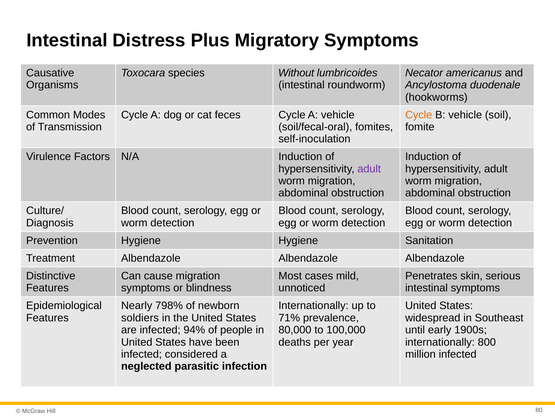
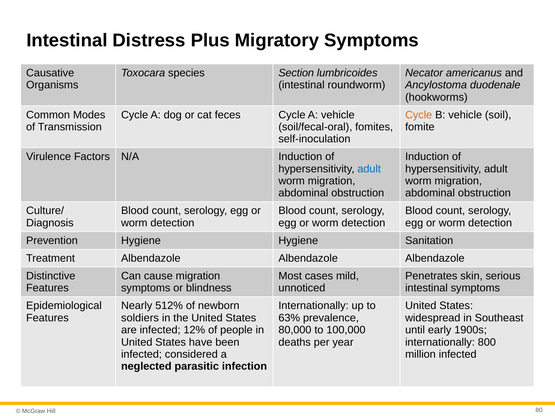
Without: Without -> Section
adult at (369, 169) colour: purple -> blue
798%: 798% -> 512%
71%: 71% -> 63%
94%: 94% -> 12%
